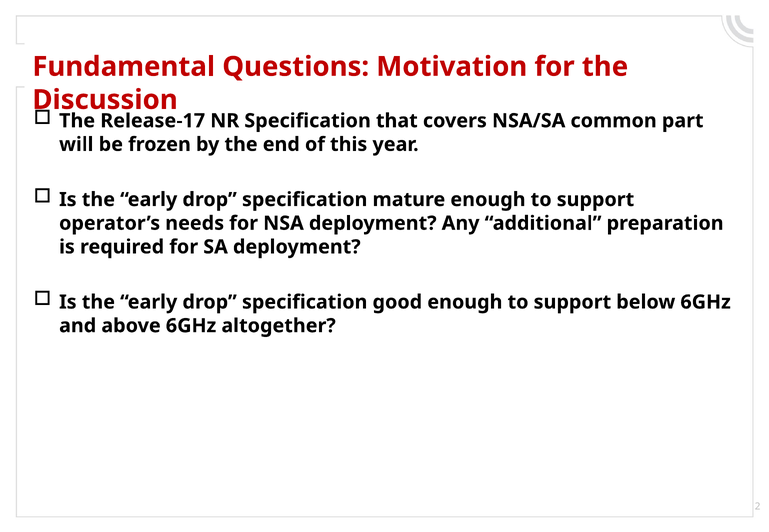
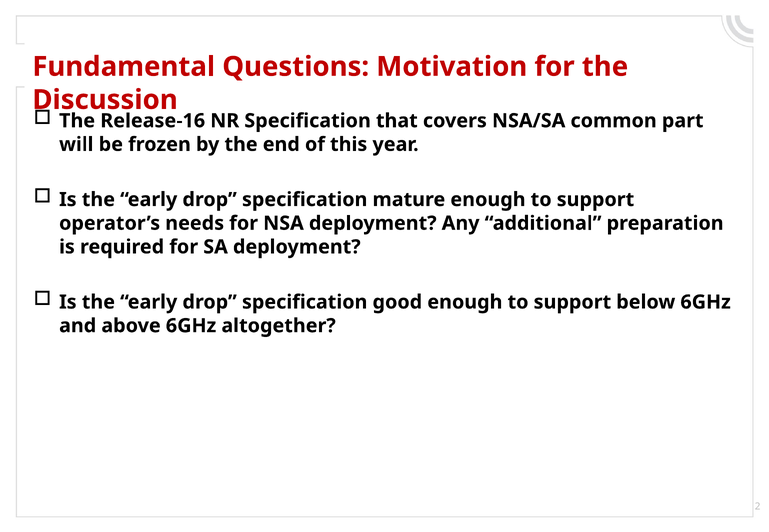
Release-17: Release-17 -> Release-16
